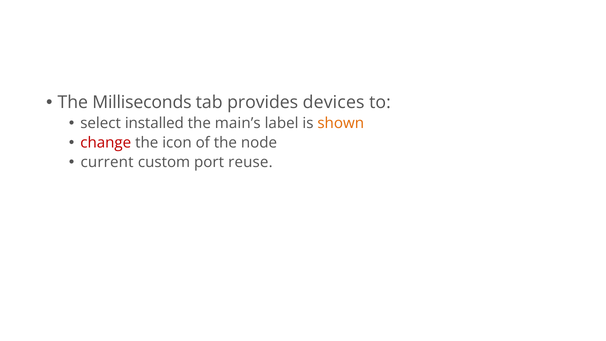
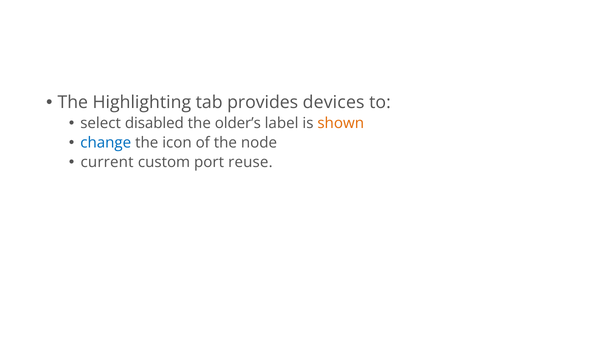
Milliseconds: Milliseconds -> Highlighting
installed: installed -> disabled
main’s: main’s -> older’s
change colour: red -> blue
